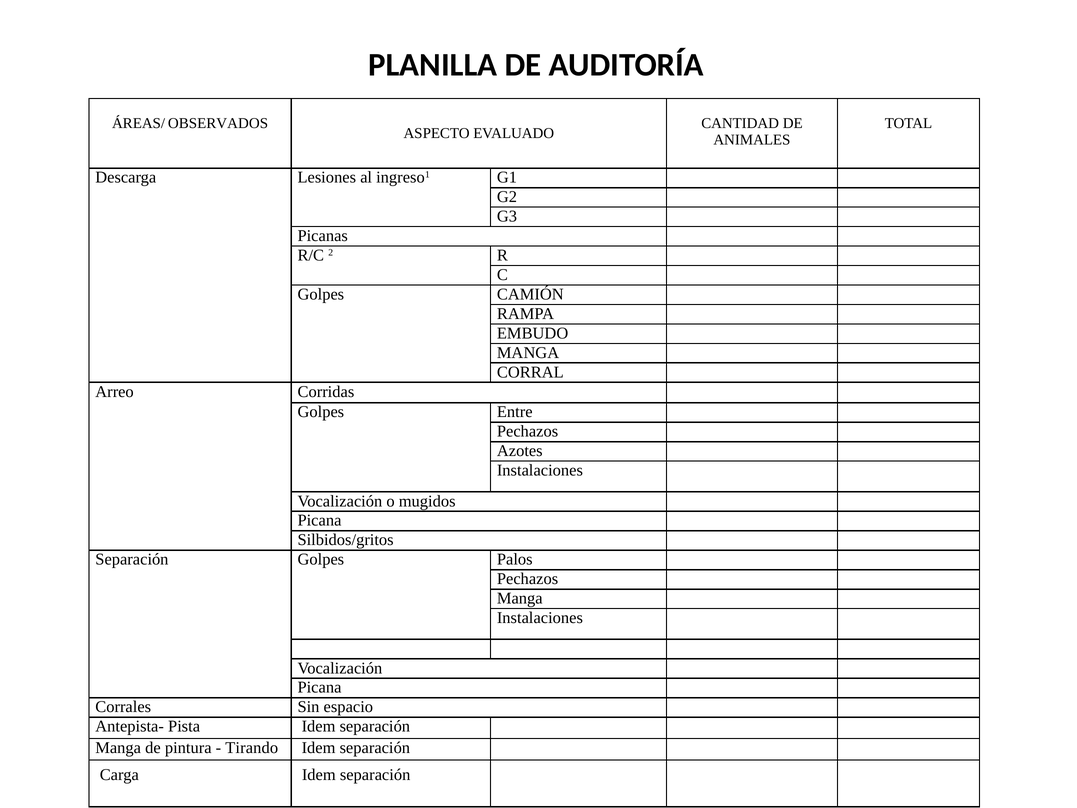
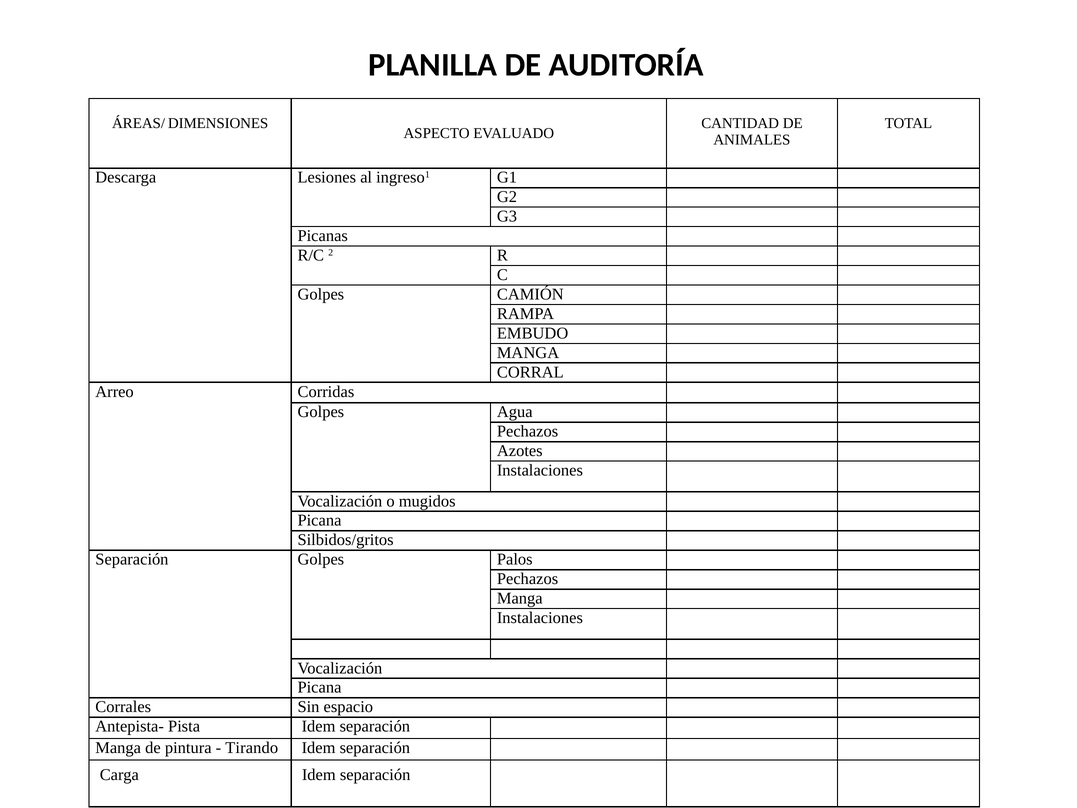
OBSERVADOS: OBSERVADOS -> DIMENSIONES
Entre: Entre -> Agua
